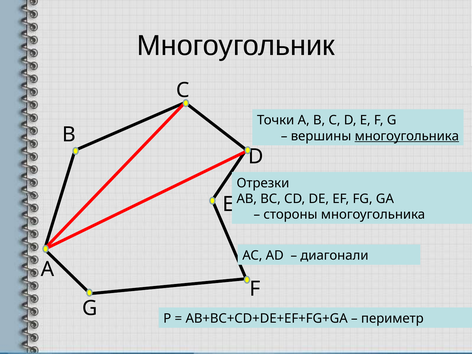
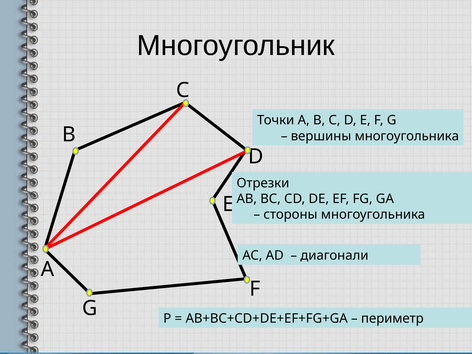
многоугольника at (407, 136) underline: present -> none
